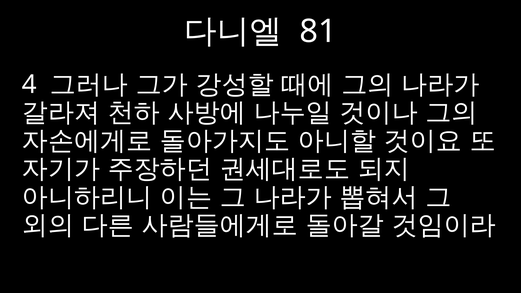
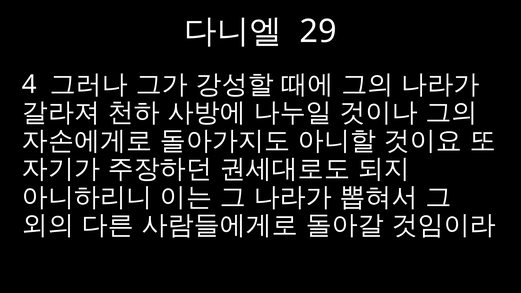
81: 81 -> 29
